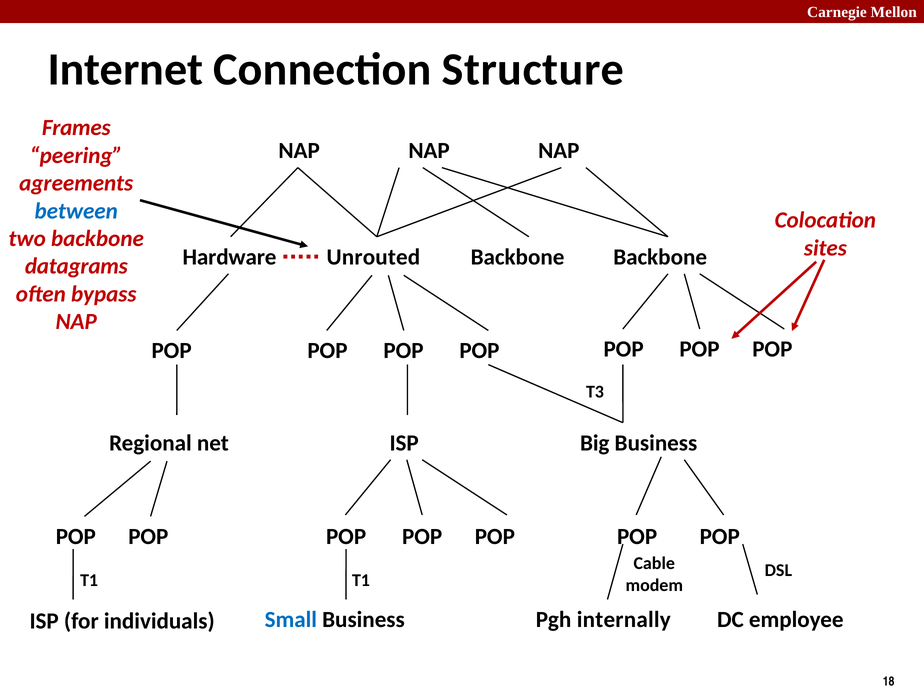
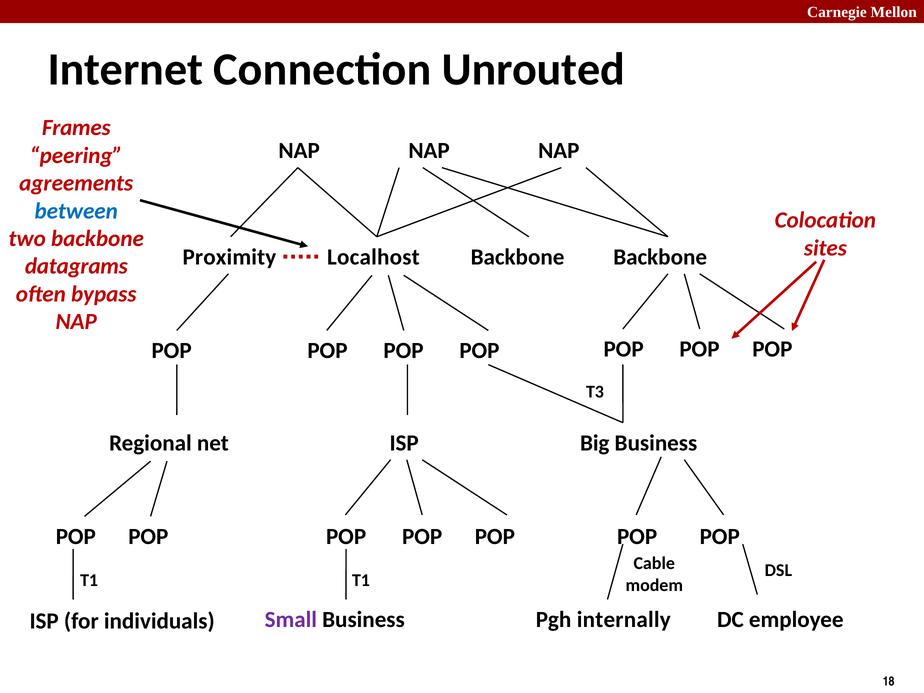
Structure: Structure -> Unrouted
Hardware: Hardware -> Proximity
Unrouted: Unrouted -> Localhost
Small colour: blue -> purple
